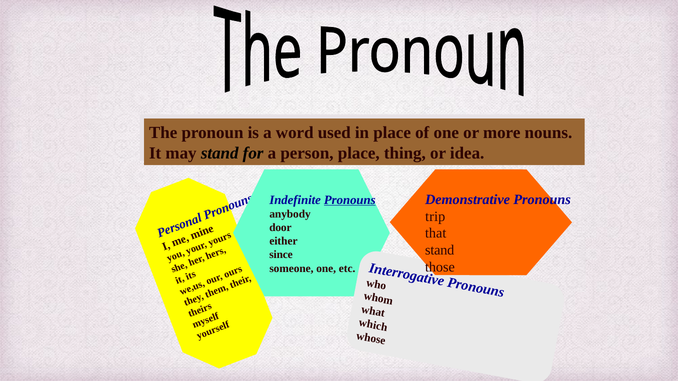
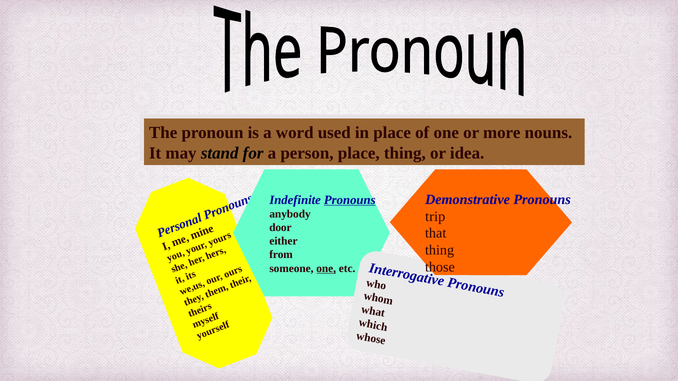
stand at (440, 250): stand -> thing
since: since -> from
one at (326, 269) underline: none -> present
